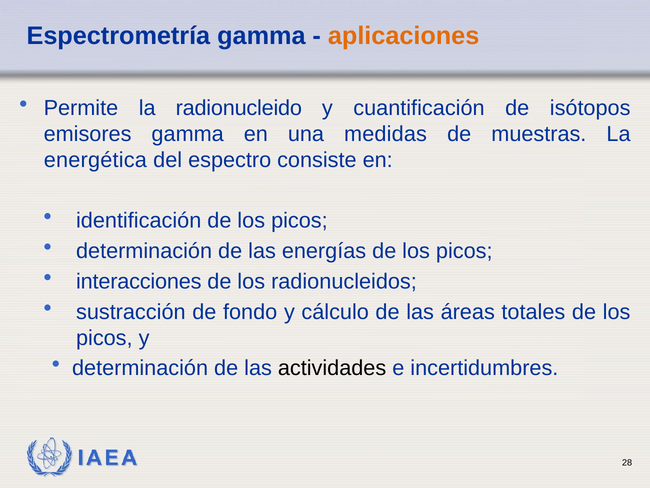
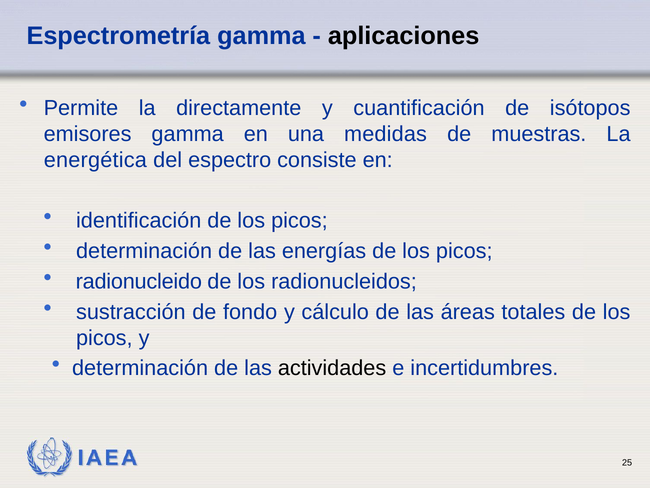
aplicaciones colour: orange -> black
radionucleido: radionucleido -> directamente
interacciones: interacciones -> radionucleido
28: 28 -> 25
